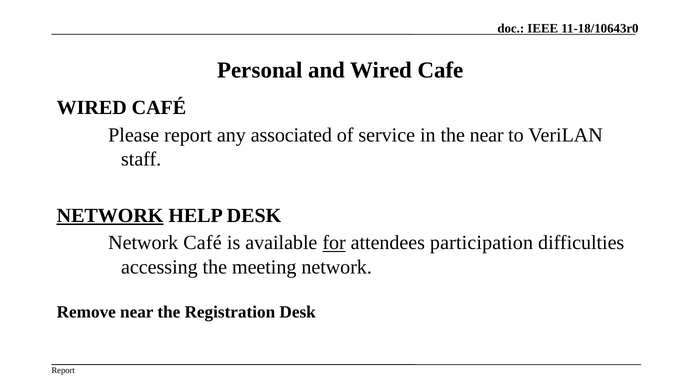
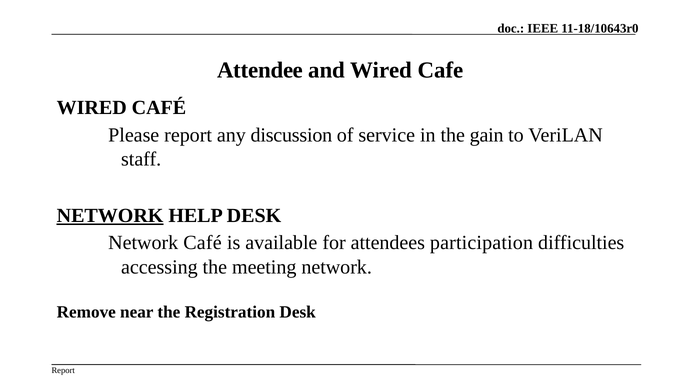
Personal: Personal -> Attendee
associated: associated -> discussion
the near: near -> gain
for underline: present -> none
